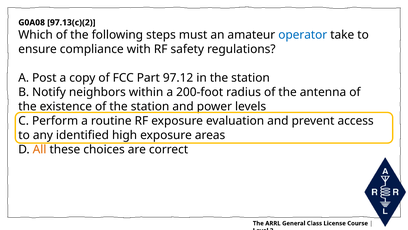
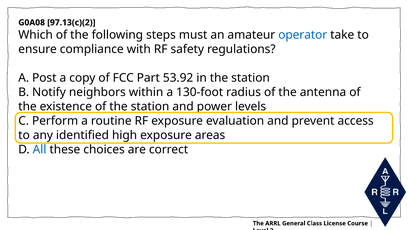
97.12: 97.12 -> 53.92
200-foot: 200-foot -> 130-foot
All colour: orange -> blue
